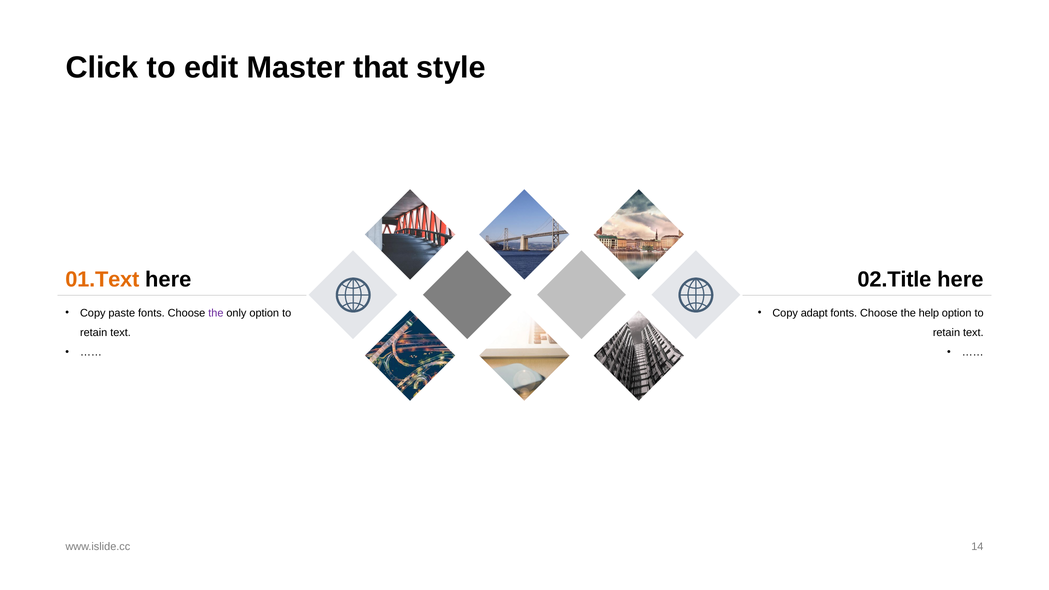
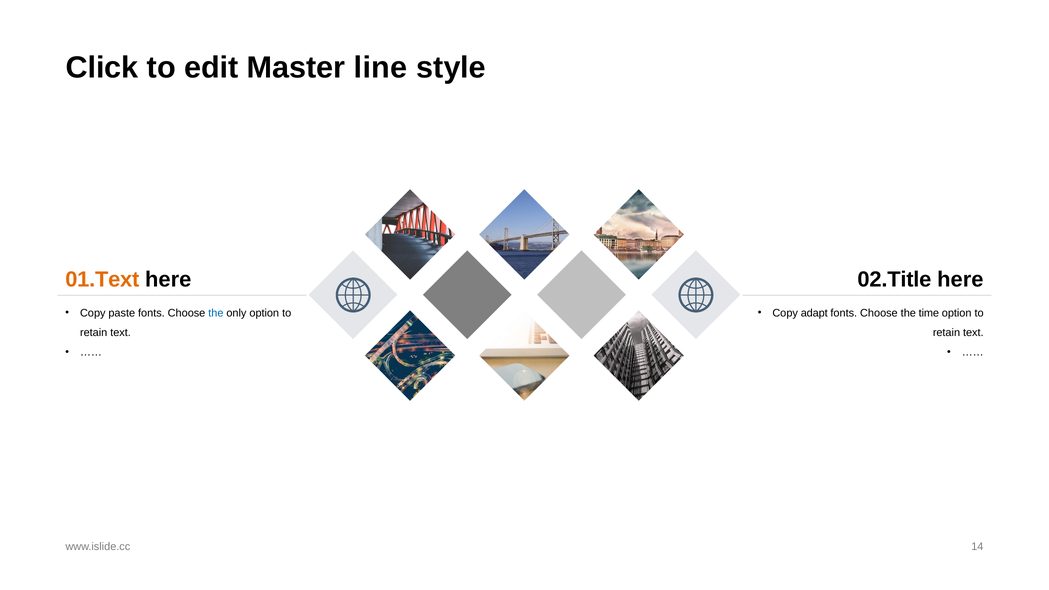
that: that -> line
the at (216, 313) colour: purple -> blue
help: help -> time
